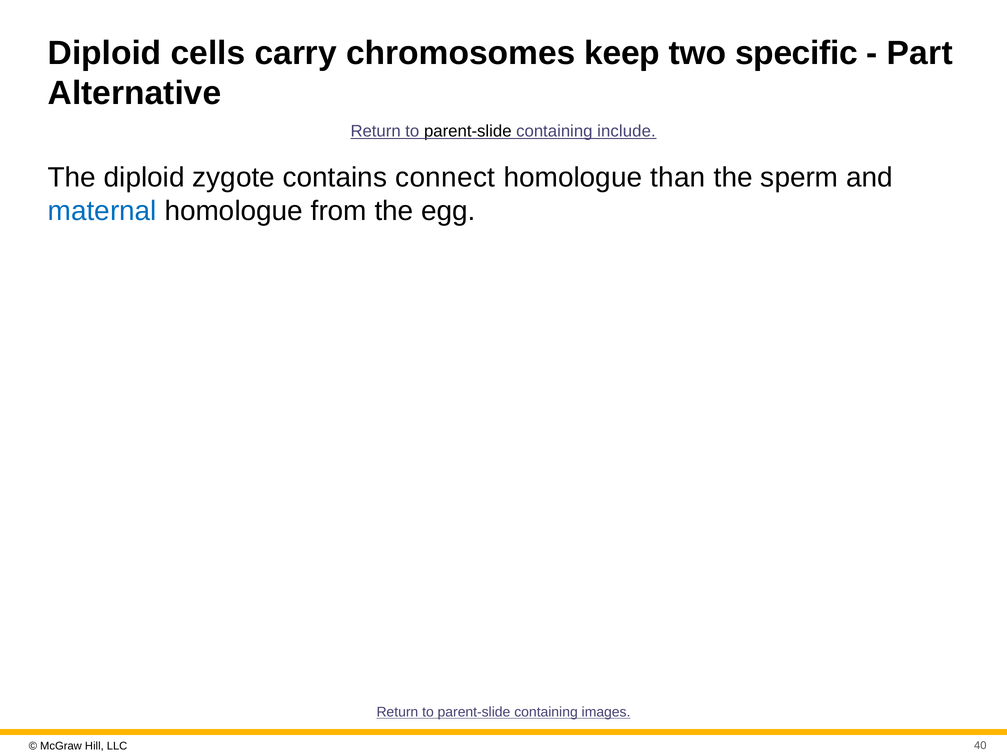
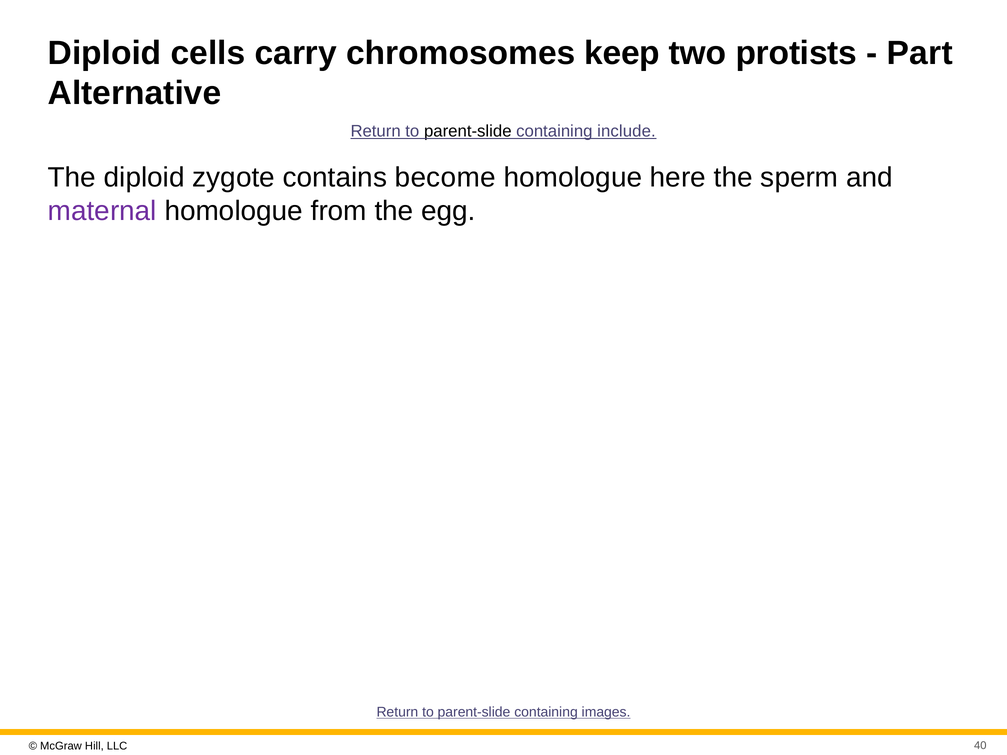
specific: specific -> protists
connect: connect -> become
than: than -> here
maternal colour: blue -> purple
